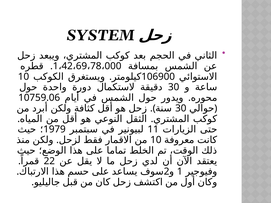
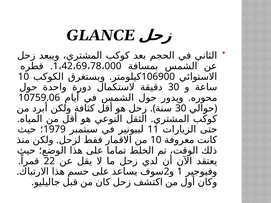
SYSTEM: SYSTEM -> GLANCE
